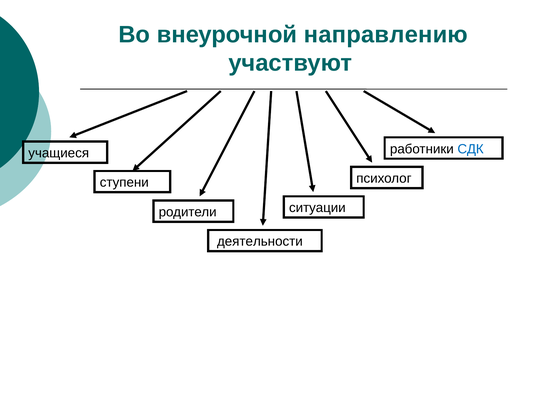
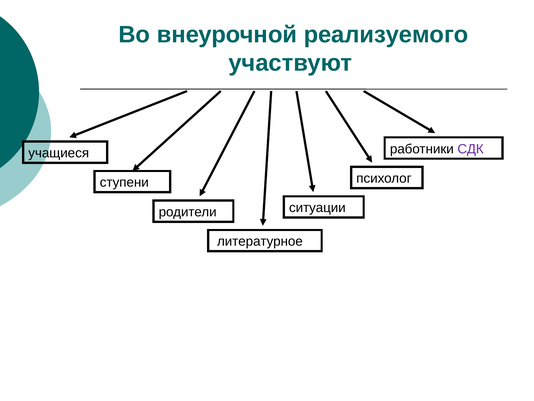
направлению: направлению -> реализуемого
СДК colour: blue -> purple
деятельности: деятельности -> литературное
